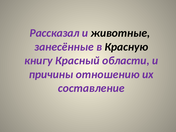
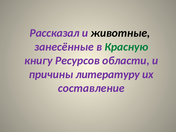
Красную colour: black -> green
Красный: Красный -> Ресурсов
отношению: отношению -> литературу
